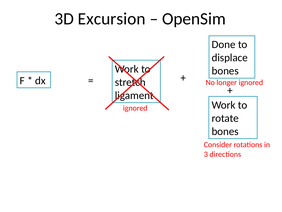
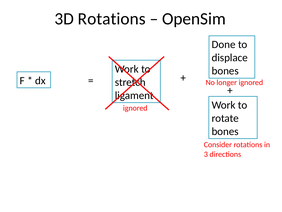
3D Excursion: Excursion -> Rotations
